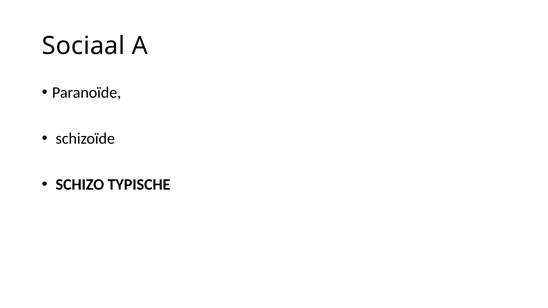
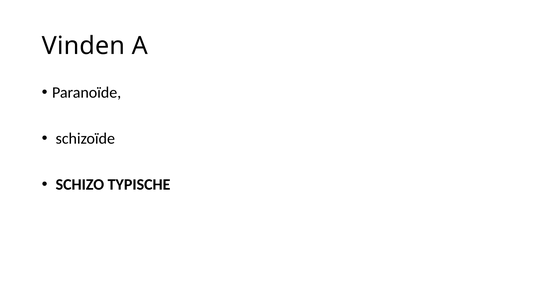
Sociaal: Sociaal -> Vinden
